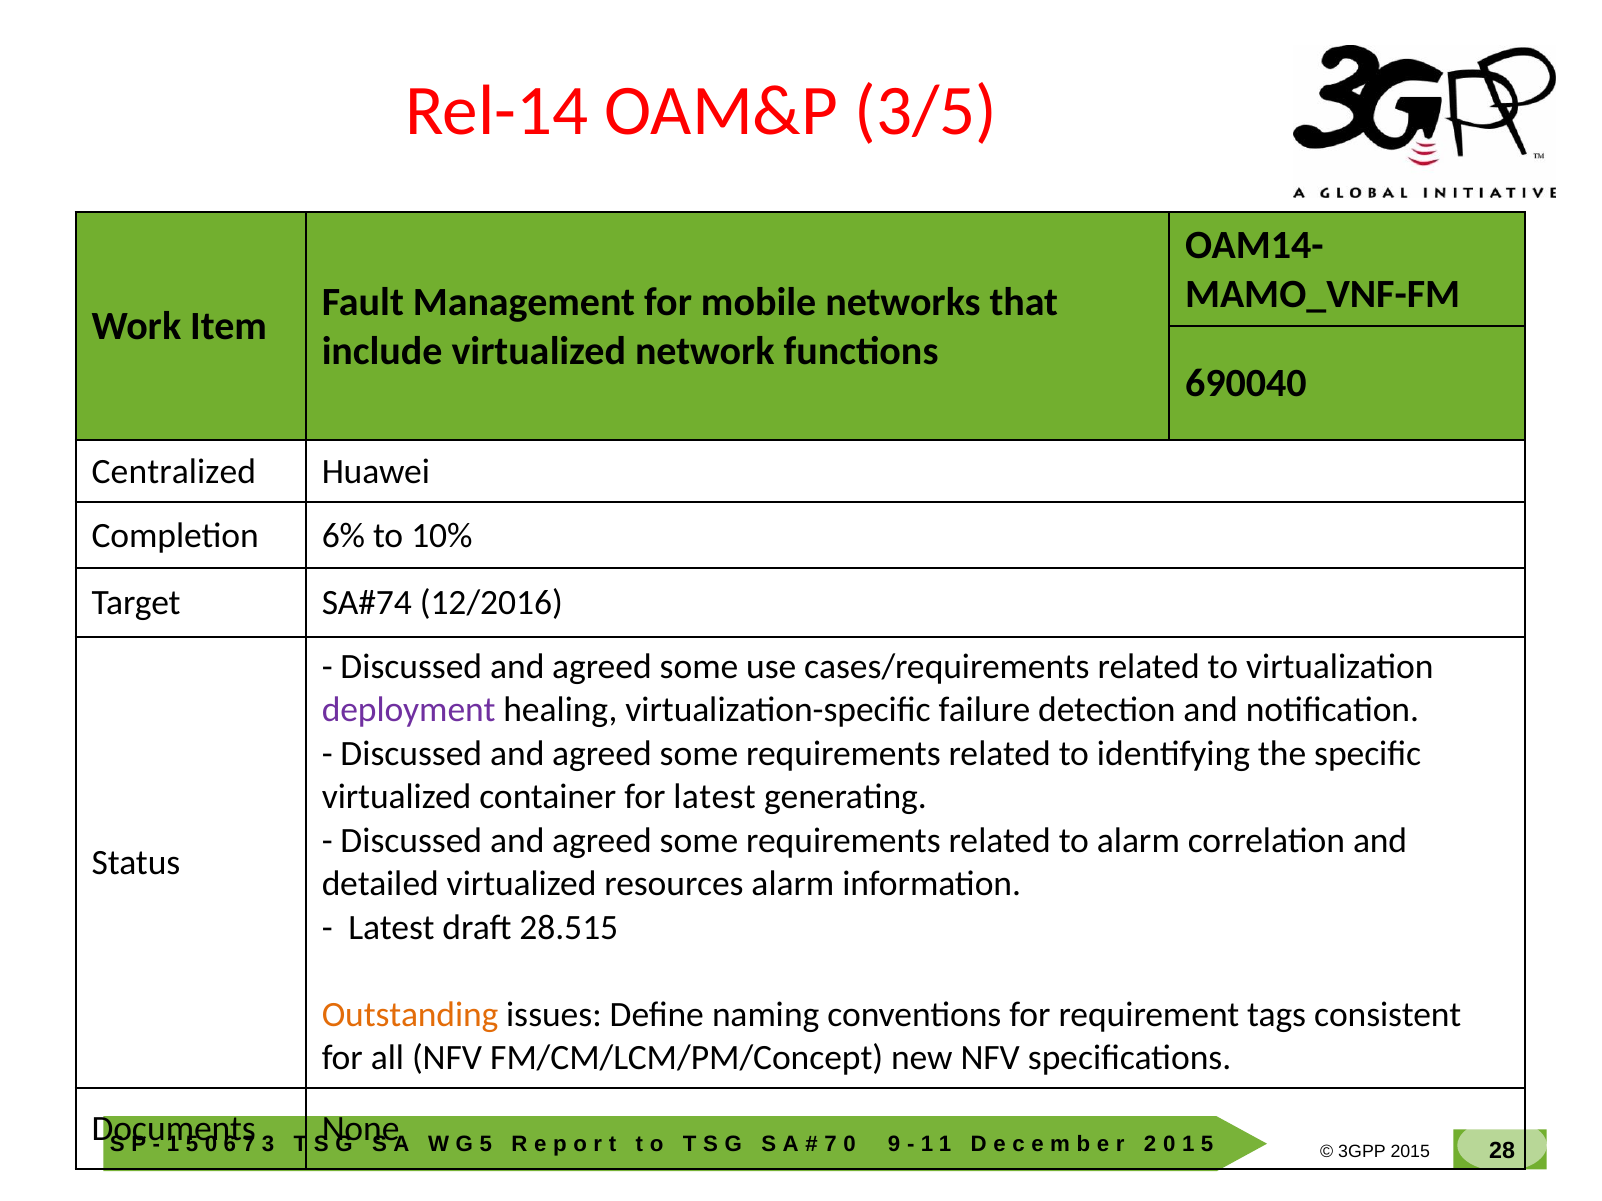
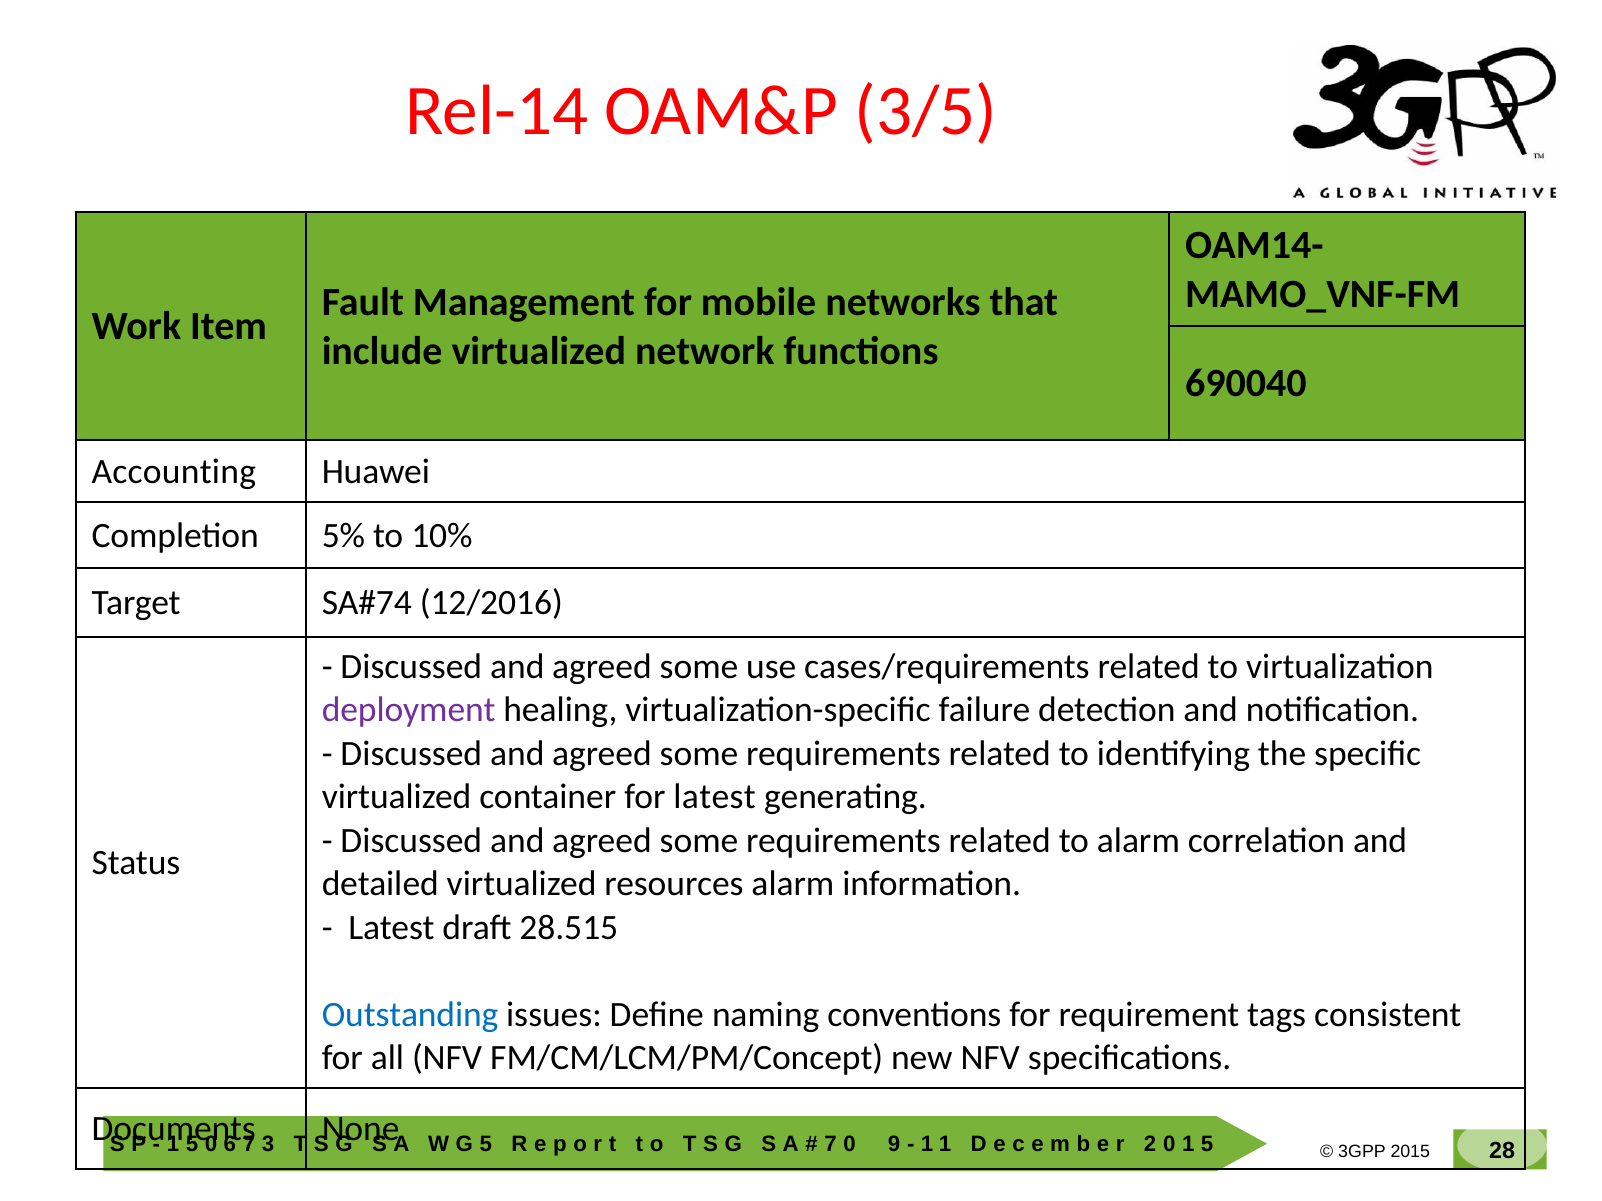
Centralized: Centralized -> Accounting
6%: 6% -> 5%
Outstanding colour: orange -> blue
